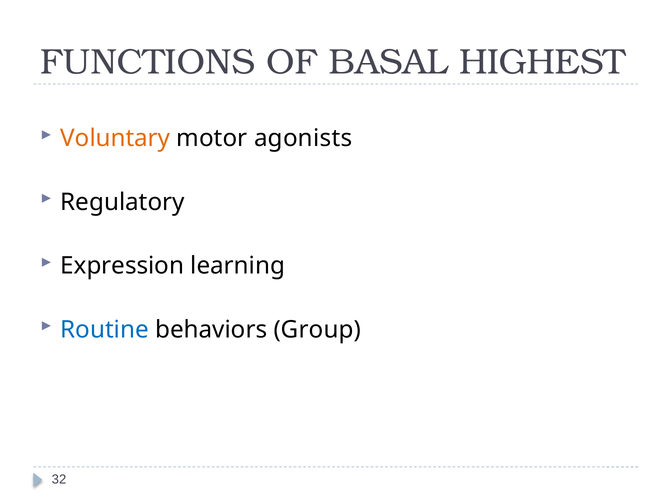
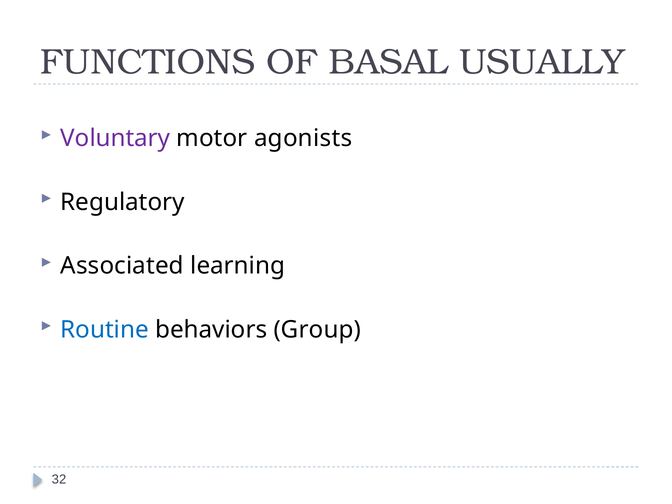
HIGHEST: HIGHEST -> USUALLY
Voluntary colour: orange -> purple
Expression: Expression -> Associated
